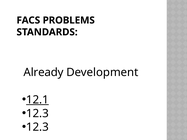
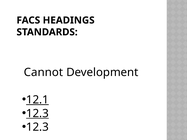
PROBLEMS: PROBLEMS -> HEADINGS
Already: Already -> Cannot
12.3 at (37, 114) underline: none -> present
